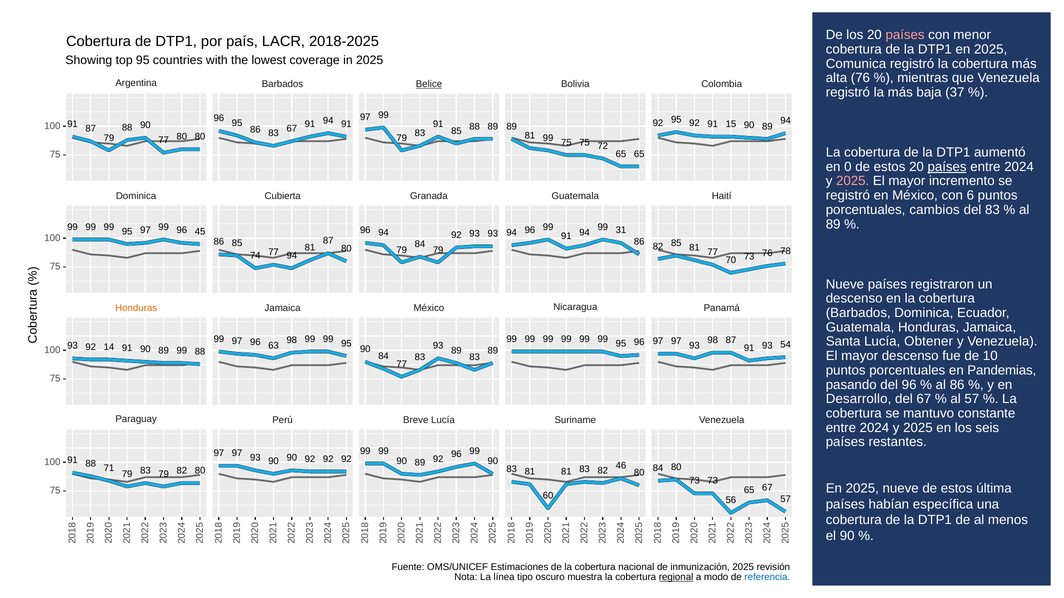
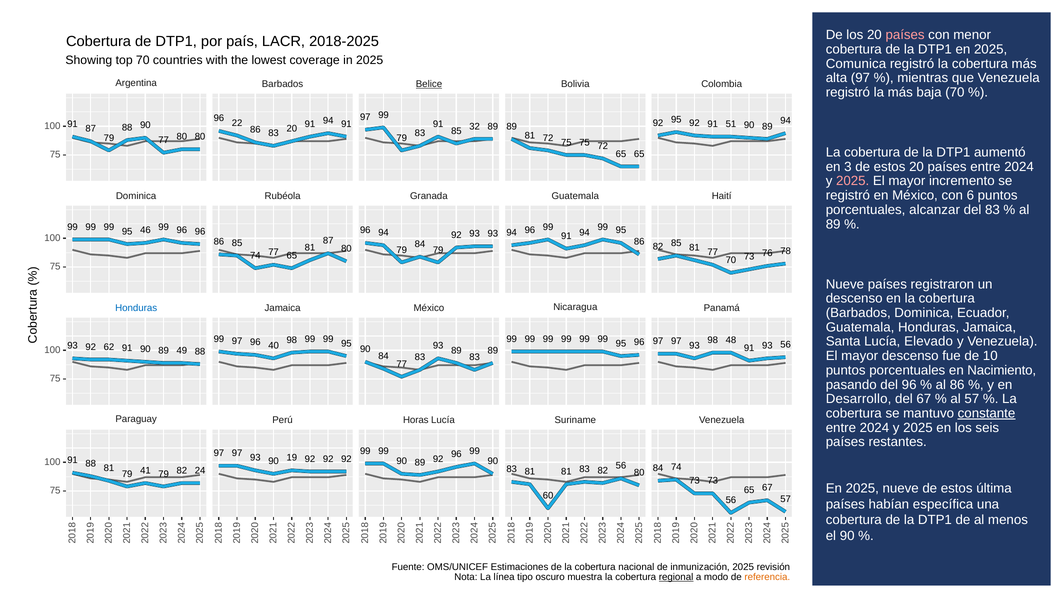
top 95: 95 -> 70
alta 76: 76 -> 97
baja 37: 37 -> 70
96 95: 95 -> 22
15: 15 -> 51
83 67: 67 -> 20
85 88: 88 -> 32
81 99: 99 -> 72
en 0: 0 -> 3
países at (947, 167) underline: present -> none
Cubierta: Cubierta -> Rubéola
cambios: cambios -> alcanzar
97 at (145, 231): 97 -> 46
96 45: 45 -> 96
31 at (621, 231): 31 -> 95
77 94: 94 -> 65
Honduras at (136, 308) colour: orange -> blue
63: 63 -> 40
Obtener: Obtener -> Elevado
98 87: 87 -> 48
14: 14 -> 62
90 89 99: 99 -> 49
93 54: 54 -> 56
Pandemias: Pandemias -> Nacimiento
constante underline: none -> present
Breve: Breve -> Horas
90 90: 90 -> 19
88 71: 71 -> 81
84 80: 80 -> 74
82 46: 46 -> 56
83 at (145, 471): 83 -> 41
82 80: 80 -> 24
referencia colour: blue -> orange
